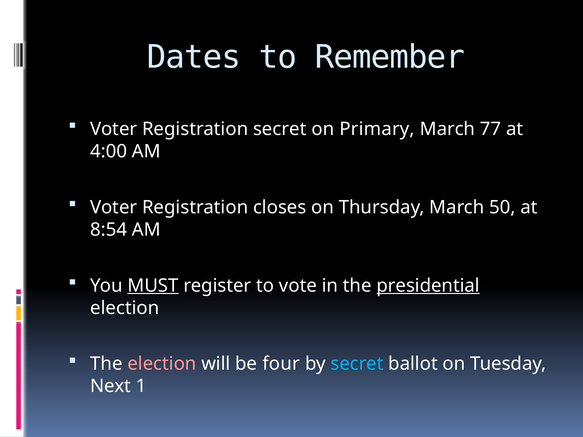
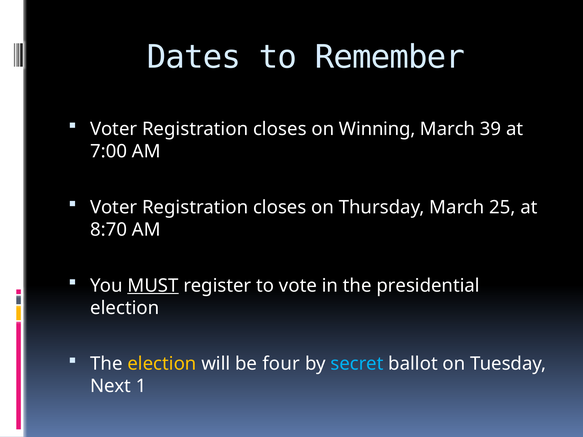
secret at (280, 129): secret -> closes
Primary: Primary -> Winning
77: 77 -> 39
4:00: 4:00 -> 7:00
50: 50 -> 25
8:54: 8:54 -> 8:70
presidential underline: present -> none
election at (162, 364) colour: pink -> yellow
